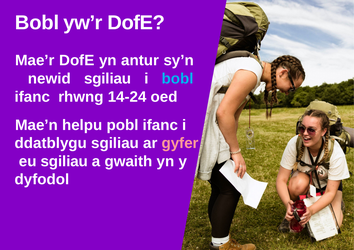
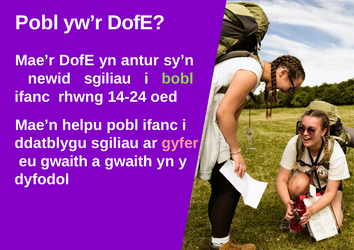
Bobl at (37, 23): Bobl -> Pobl
bobl at (178, 79) colour: light blue -> light green
eu sgiliau: sgiliau -> gwaith
